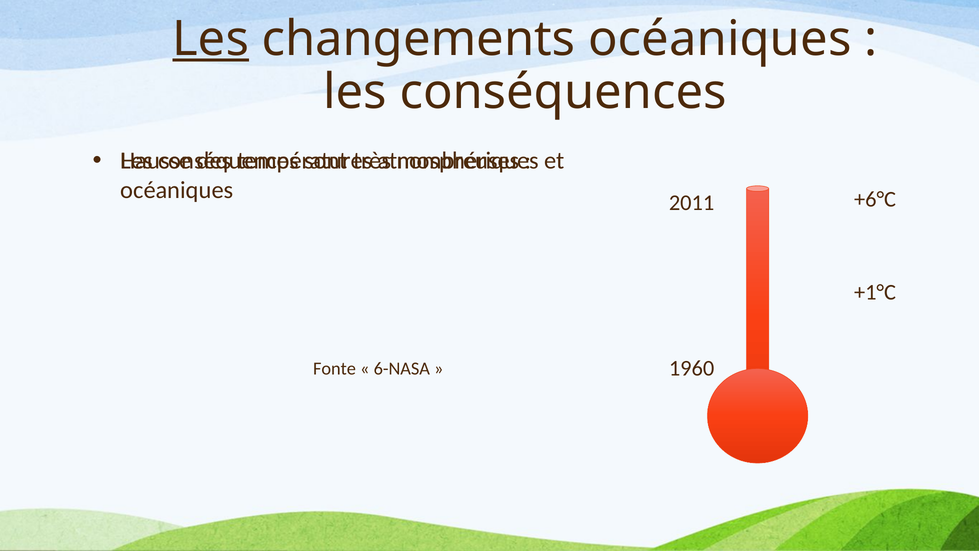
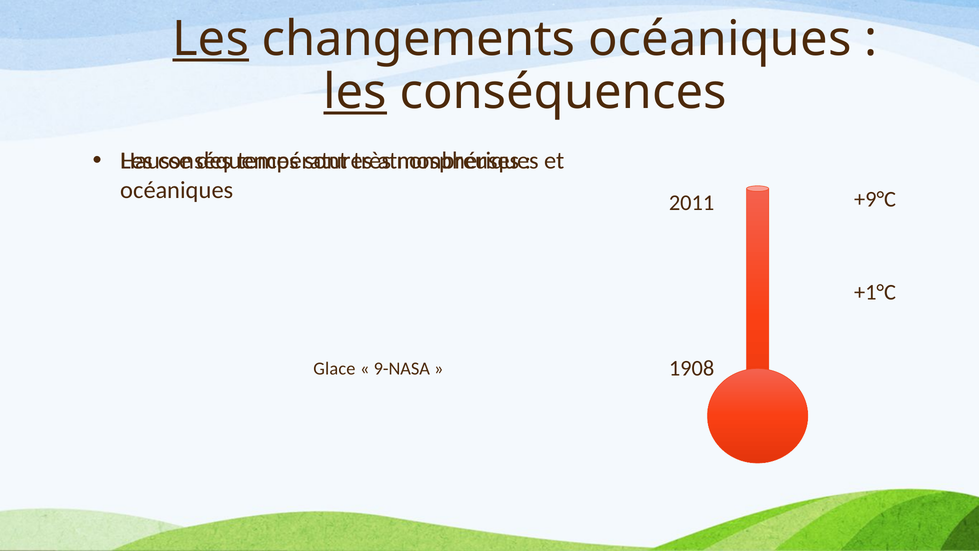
les at (355, 92) underline: none -> present
+6°C: +6°C -> +9°C
1960: 1960 -> 1908
Fonte: Fonte -> Glace
6-NASA: 6-NASA -> 9-NASA
